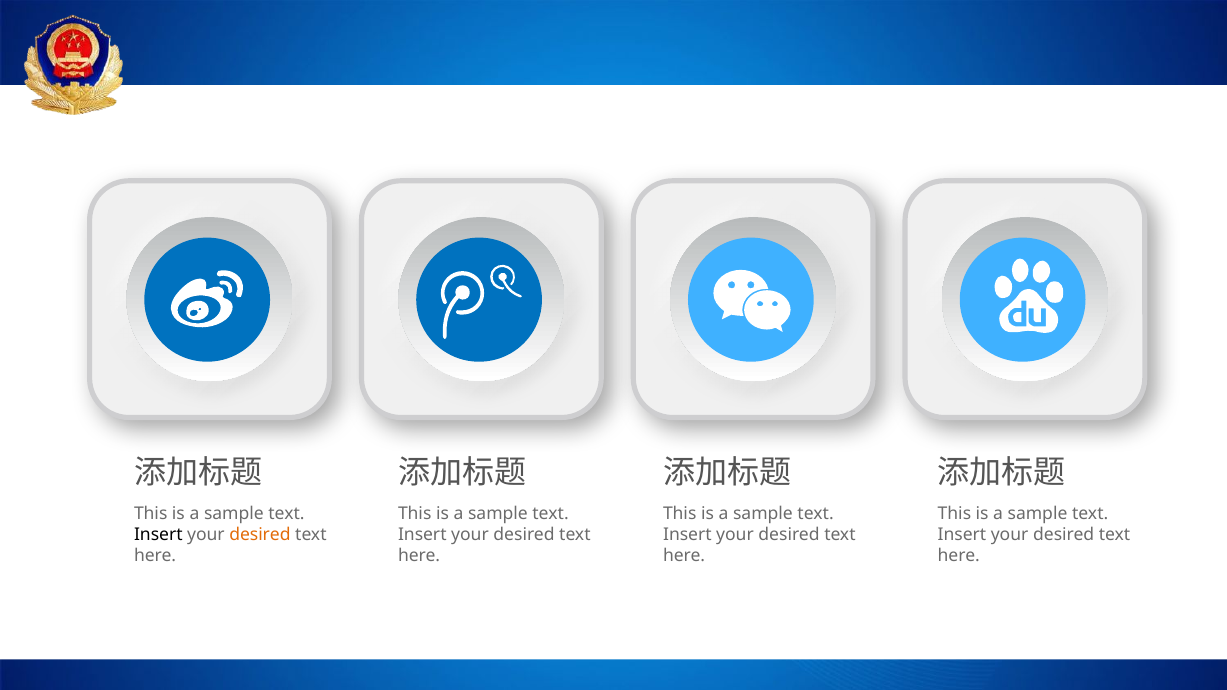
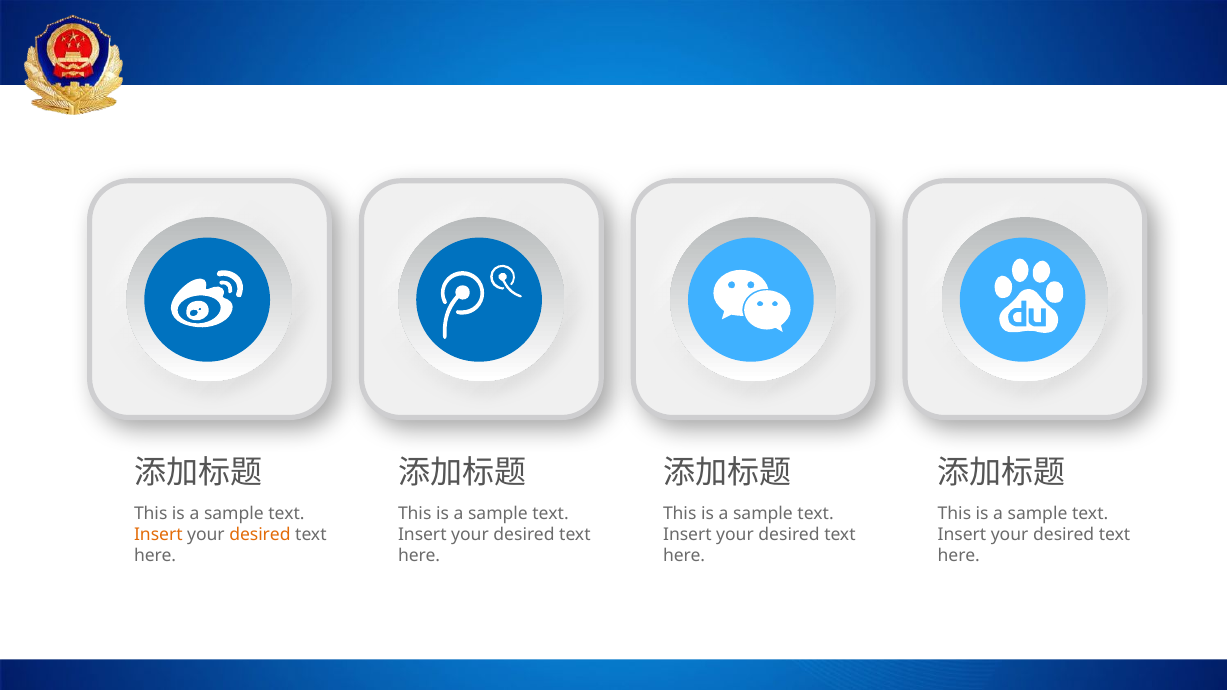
Insert at (158, 535) colour: black -> orange
